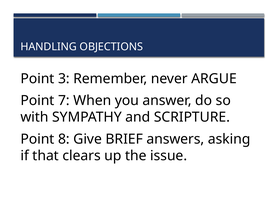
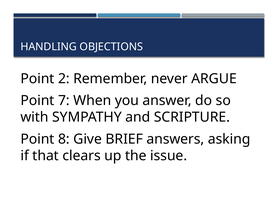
3: 3 -> 2
